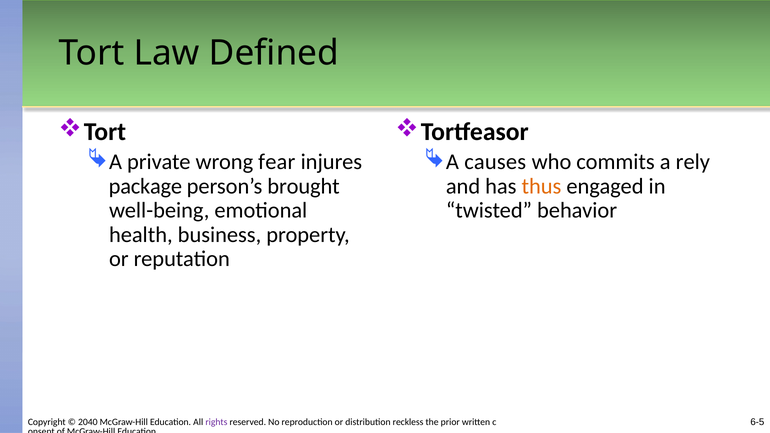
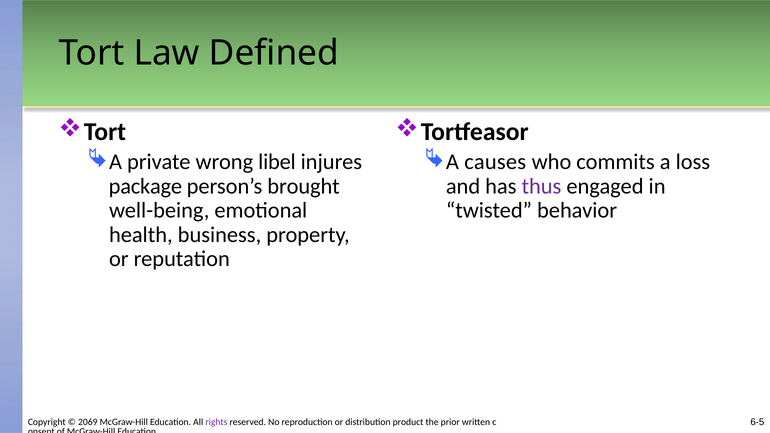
fear: fear -> libel
rely: rely -> loss
thus colour: orange -> purple
2040: 2040 -> 2069
reckless: reckless -> product
